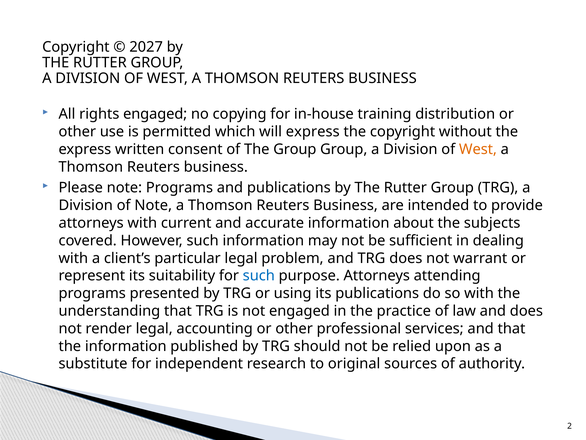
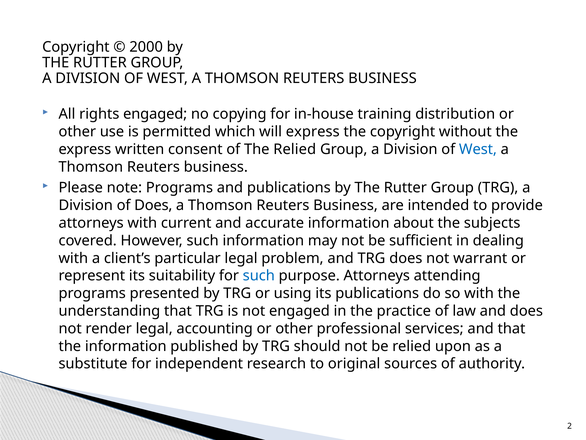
2027: 2027 -> 2000
The Group: Group -> Relied
West at (478, 149) colour: orange -> blue
of Note: Note -> Does
